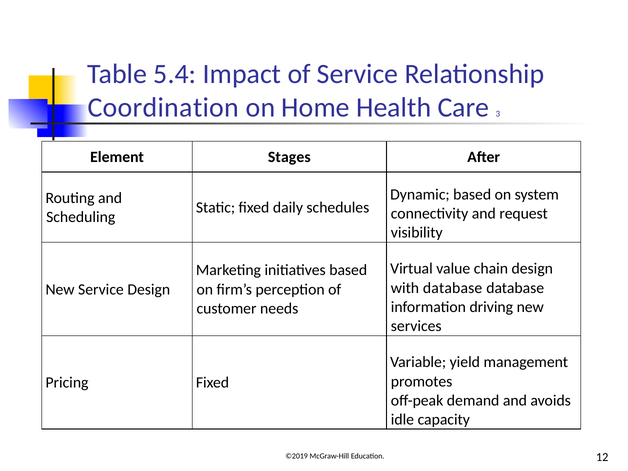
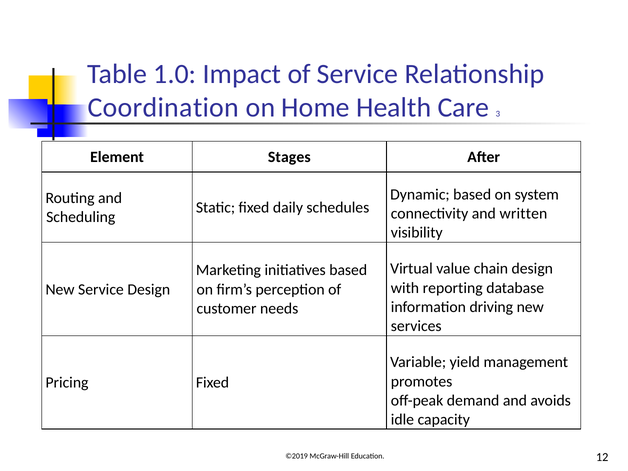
5.4: 5.4 -> 1.0
request: request -> written
with database: database -> reporting
